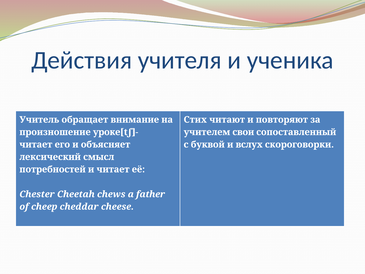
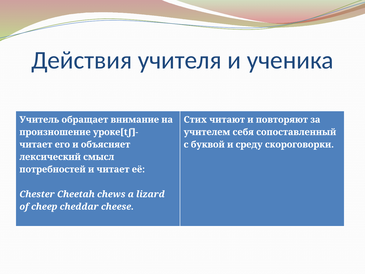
свои: свои -> себя
вслух: вслух -> среду
father: father -> lizard
